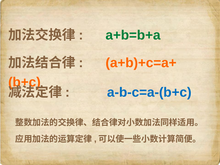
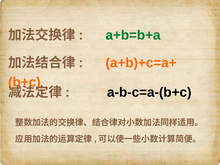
a-b-c=a-(b+c colour: blue -> black
